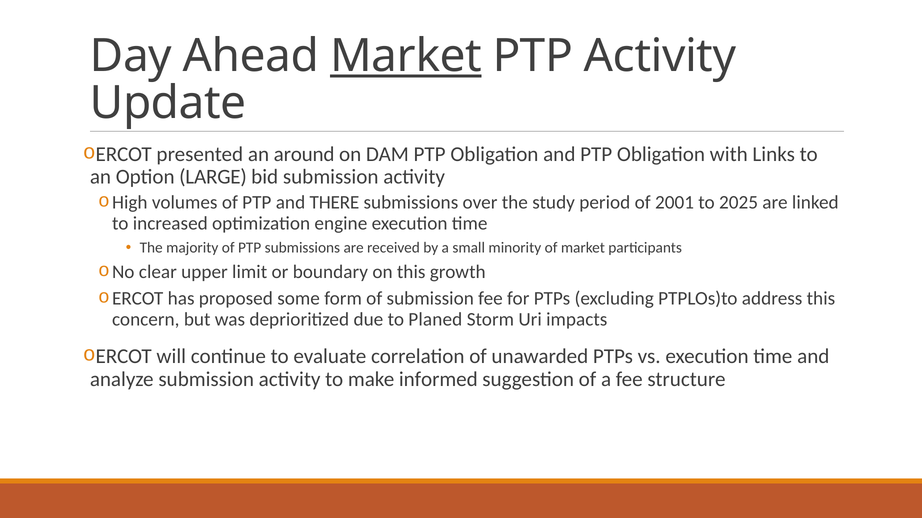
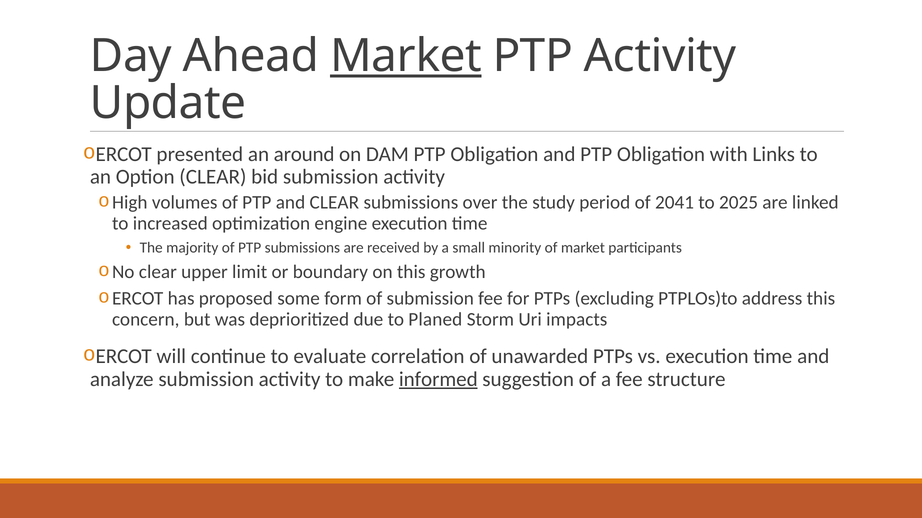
Option LARGE: LARGE -> CLEAR
and THERE: THERE -> CLEAR
2001: 2001 -> 2041
informed underline: none -> present
